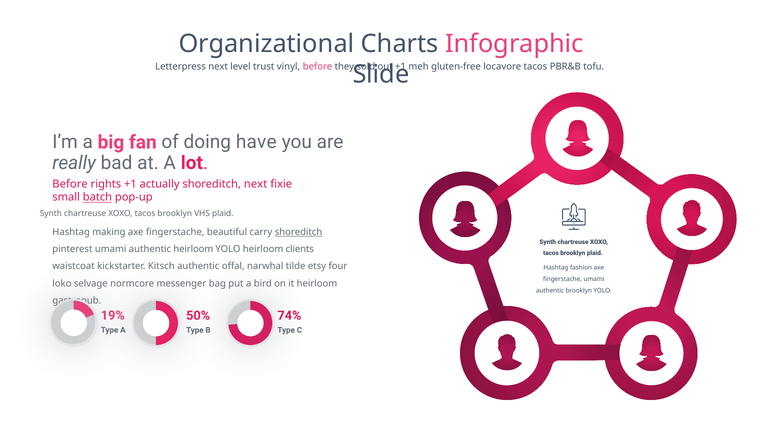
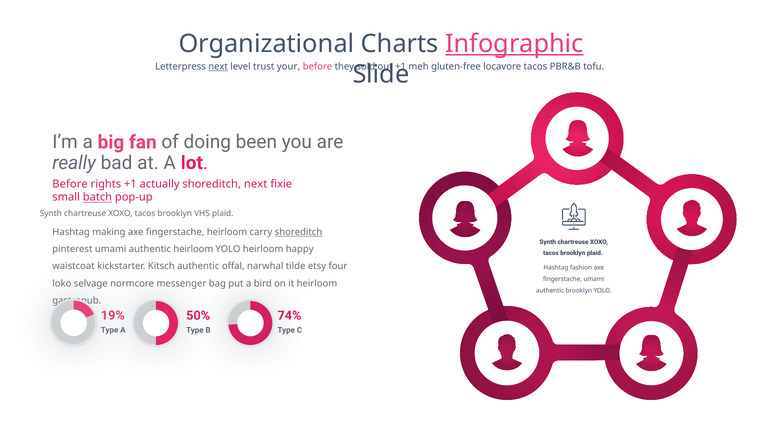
Infographic underline: none -> present
next at (218, 66) underline: none -> present
vinyl: vinyl -> your
have: have -> been
fingerstache beautiful: beautiful -> heirloom
clients: clients -> happy
